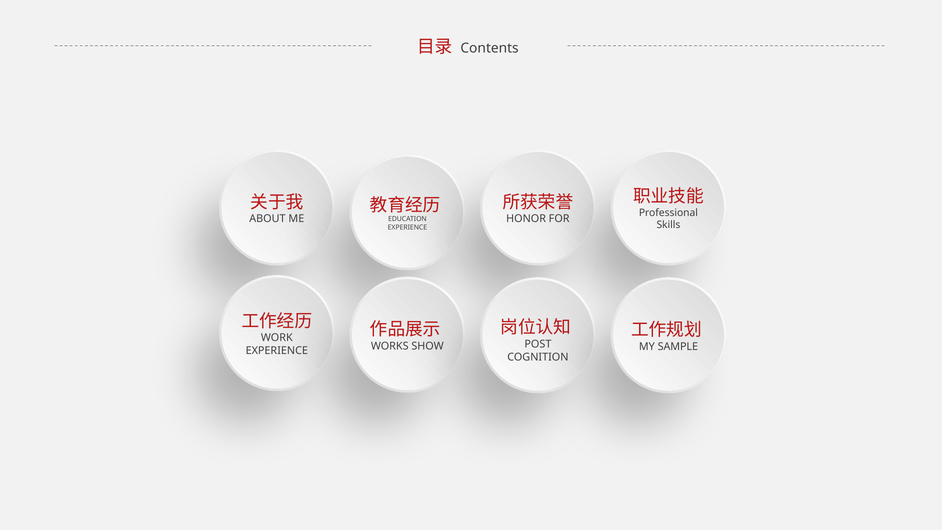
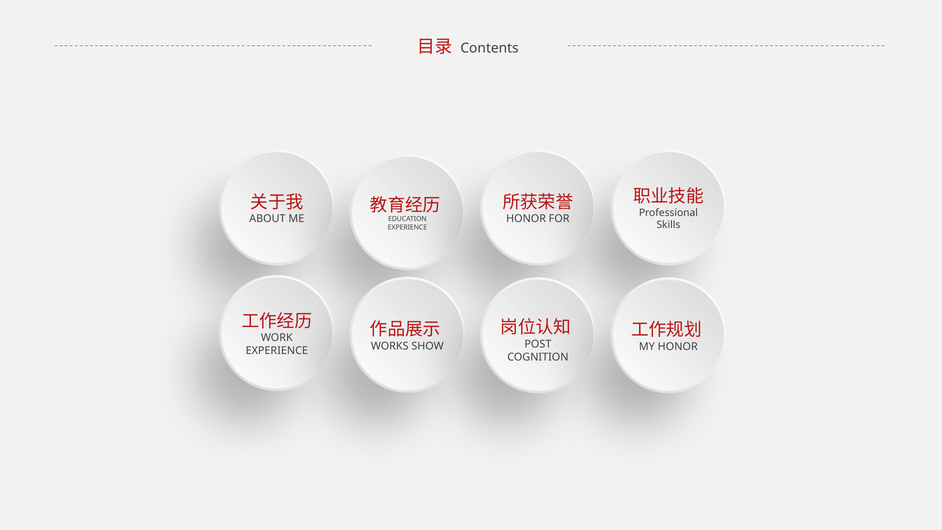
SAMPLE at (678, 347): SAMPLE -> HONOR
